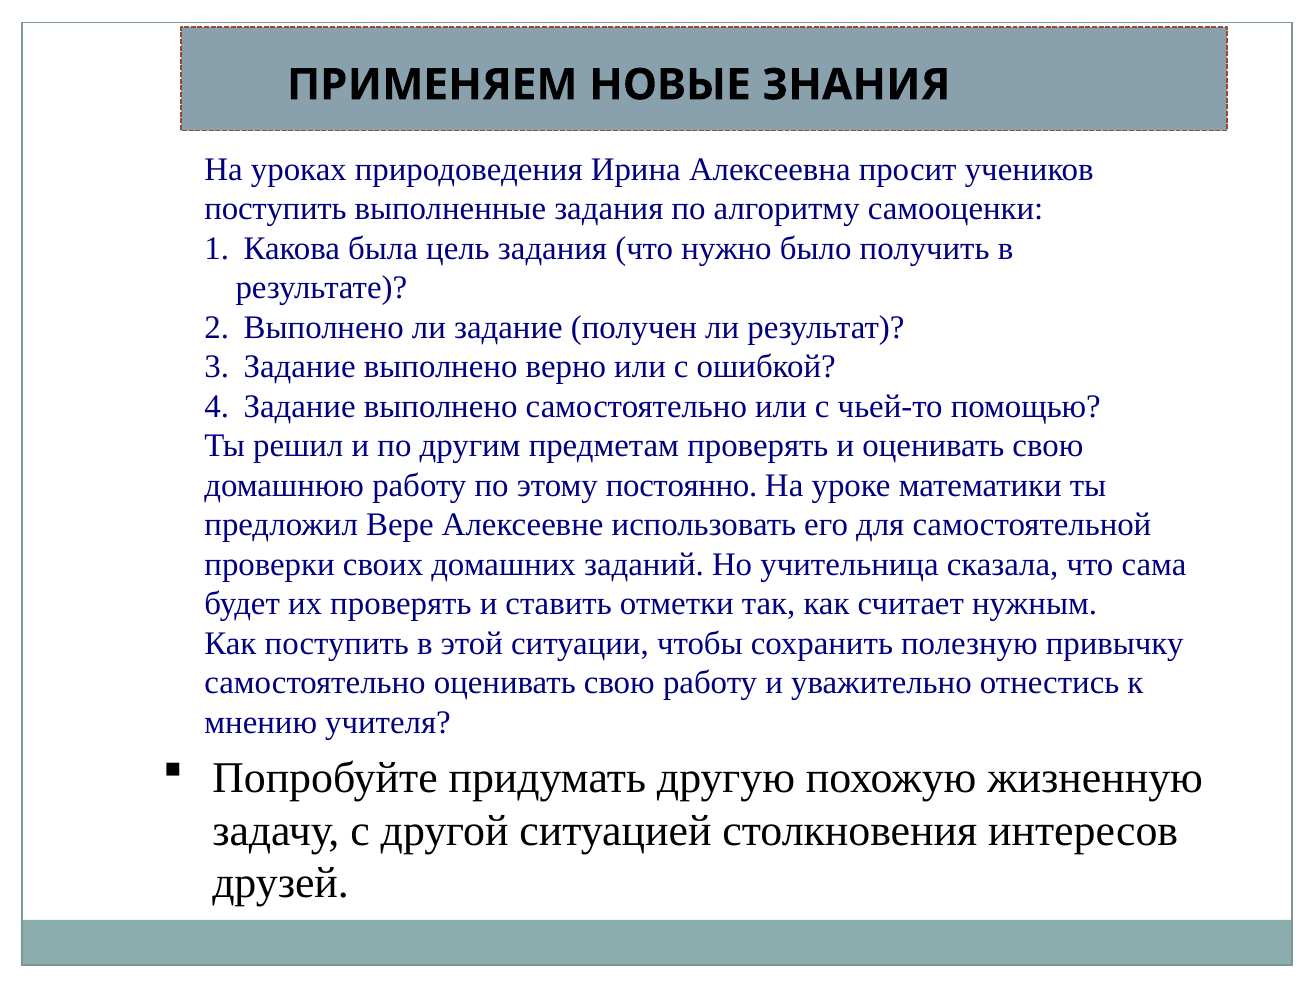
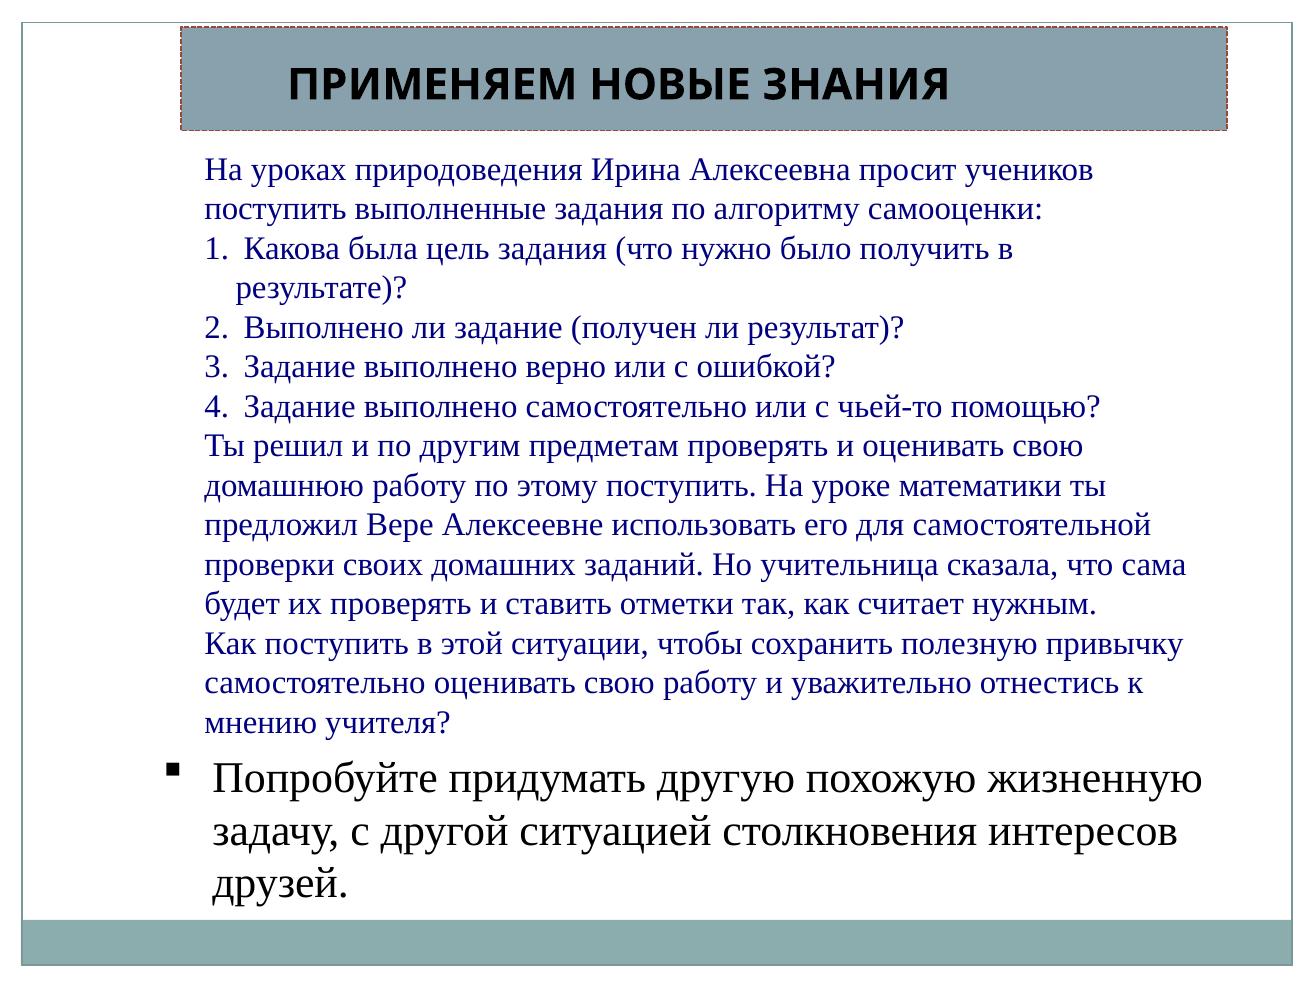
этому постоянно: постоянно -> поступить
